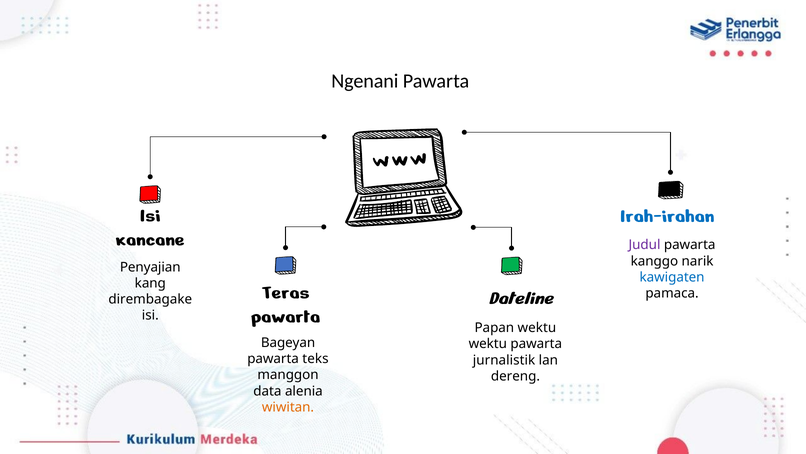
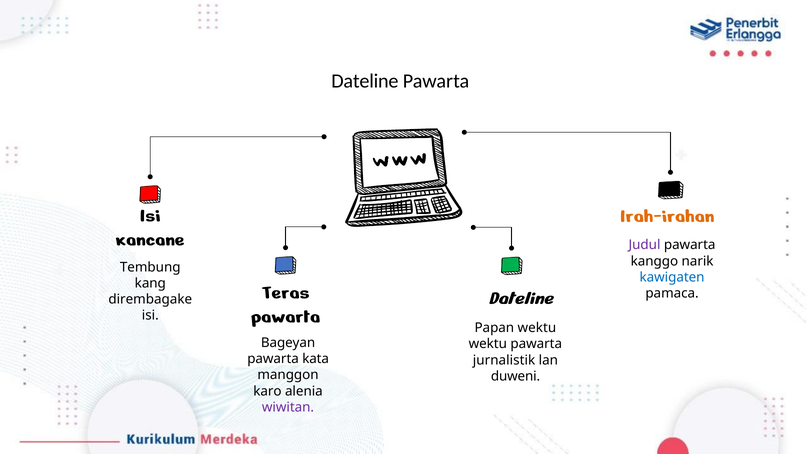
Ngenani at (365, 81): Ngenani -> Dateline
Irah-irahan colour: blue -> orange
Penyajian: Penyajian -> Tembung
teks: teks -> kata
dereng: dereng -> duweni
data: data -> karo
wiwitan colour: orange -> purple
